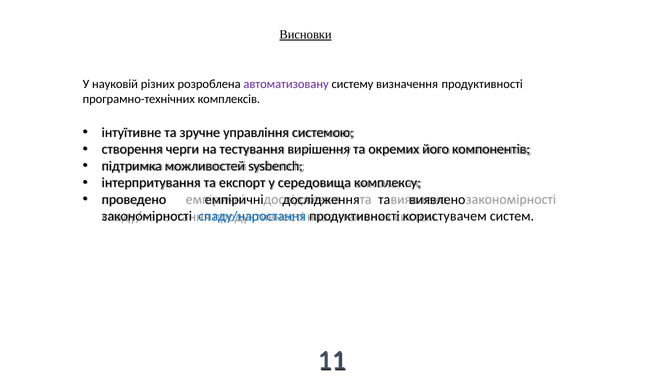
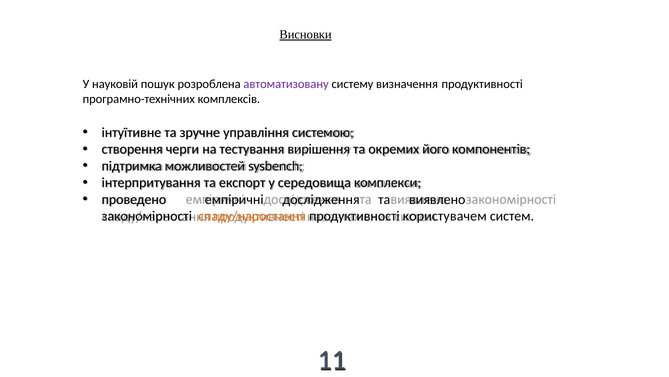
різних: різних -> пошук
комплексу: комплексу -> комплекси
спаду/наростання colour: blue -> orange
